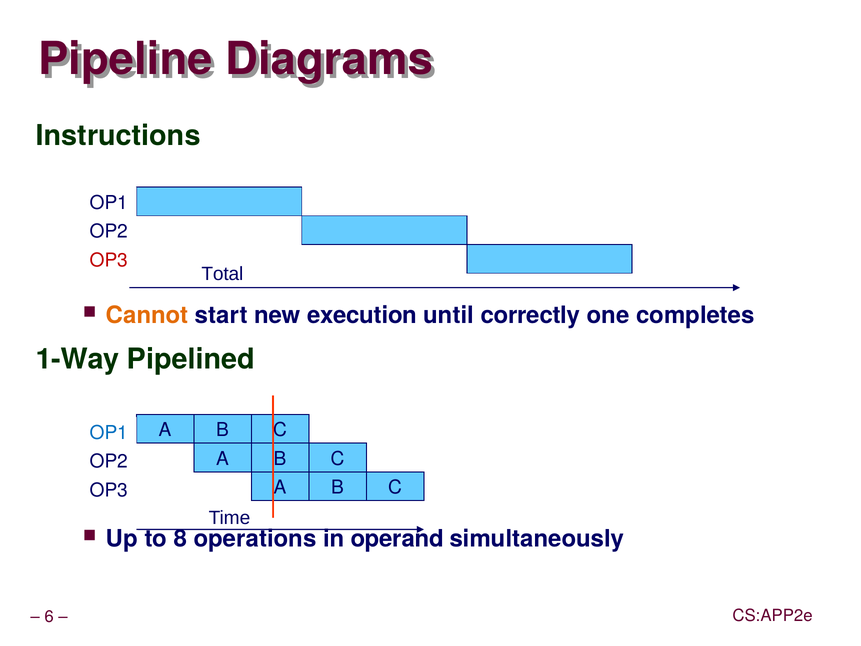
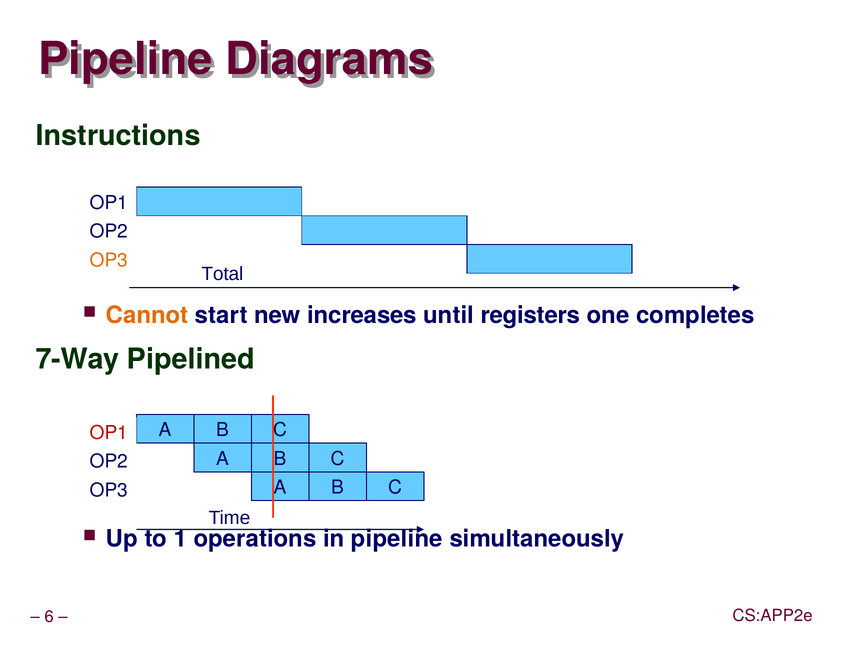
OP3 at (109, 260) colour: red -> orange
execution: execution -> increases
correctly: correctly -> registers
1-Way: 1-Way -> 7-Way
OP1 at (109, 432) colour: blue -> red
8: 8 -> 1
in operand: operand -> pipeline
